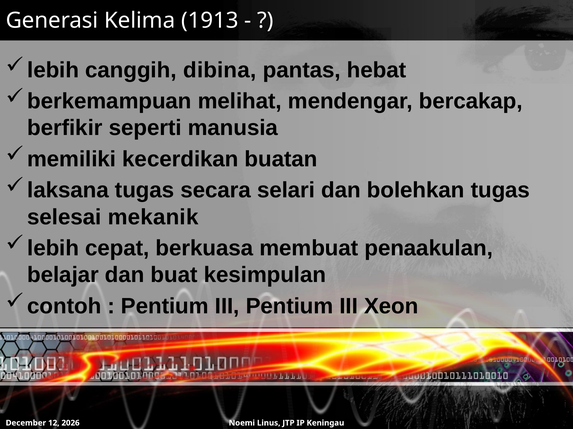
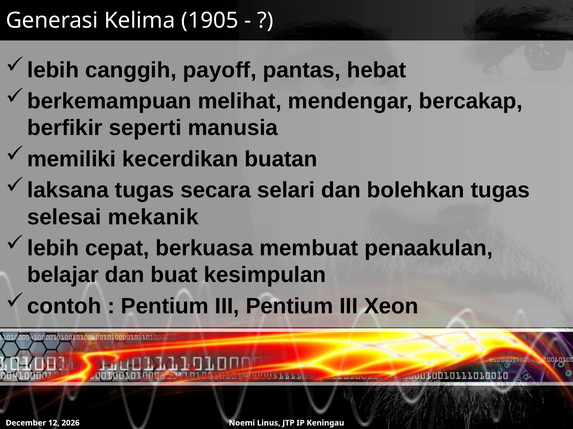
1913: 1913 -> 1905
dibina: dibina -> payoff
